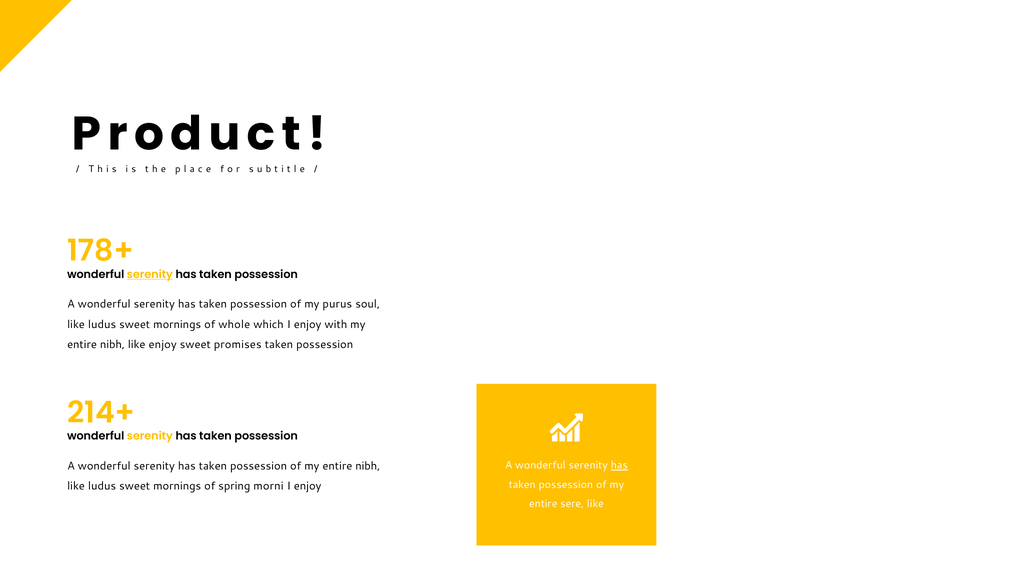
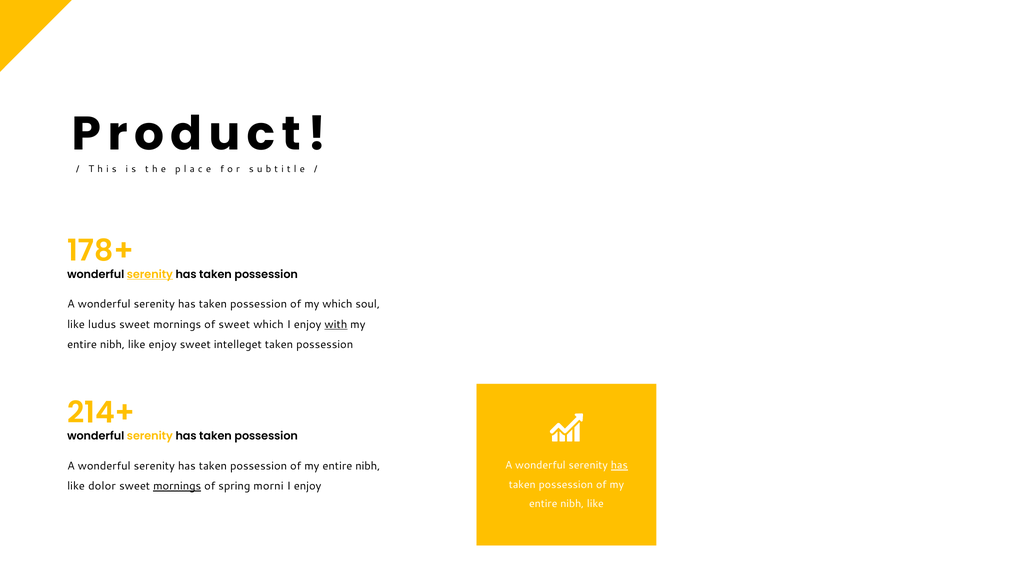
my purus: purus -> which
of whole: whole -> sweet
with underline: none -> present
promises: promises -> intelleget
ludus at (102, 486): ludus -> dolor
mornings at (177, 486) underline: none -> present
sere at (572, 504): sere -> nibh
